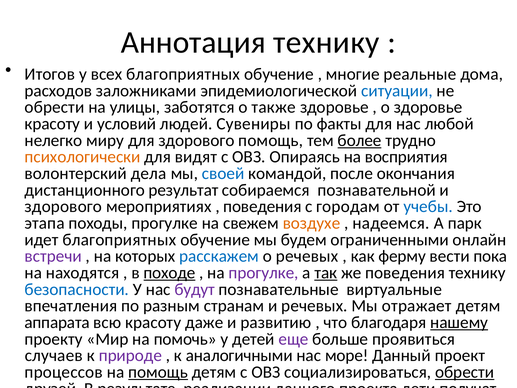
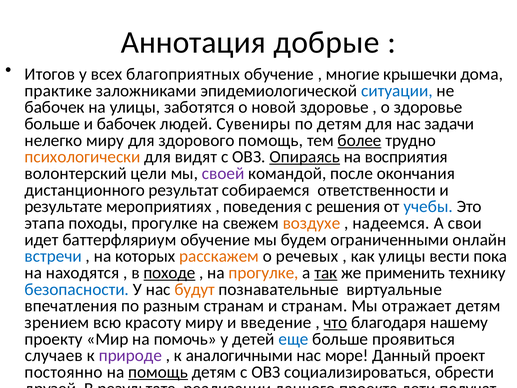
Аннотация технику: технику -> добрые
многие реальные: реальные -> крышечки
расходов: расходов -> практике
обрести at (54, 107): обрести -> бабочек
также: также -> новой
красоту at (52, 124): красоту -> больше
и условий: условий -> бабочек
по факты: факты -> детям
нас любой: любой -> задачи
Опираясь underline: none -> present
волонтерский дела: дела -> цели
своей colour: blue -> purple
познавательной: познавательной -> ответственности
здорового at (63, 206): здорового -> результате
городам: городам -> решения
парк: парк -> свои
идет благоприятных: благоприятных -> баттерфляриум
встречи colour: purple -> blue
расскажем colour: blue -> orange
как ферму: ферму -> улицы
прогулке at (264, 273) colour: purple -> orange
же поведения: поведения -> применить
будут colour: purple -> orange
и речевых: речевых -> странам
аппарата: аппарата -> зрением
красоту даже: даже -> миру
развитию: развитию -> введение
что underline: none -> present
нашему underline: present -> none
еще colour: purple -> blue
процессов: процессов -> постоянно
обрести at (465, 372) underline: present -> none
